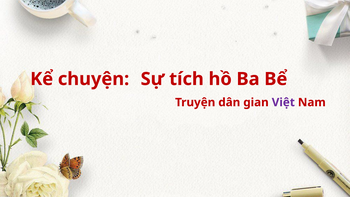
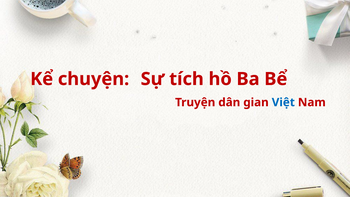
Việt colour: purple -> blue
